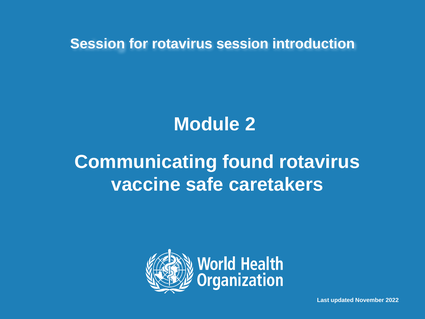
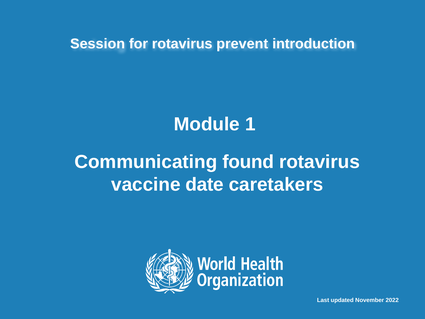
rotavirus session: session -> prevent
2: 2 -> 1
safe: safe -> date
